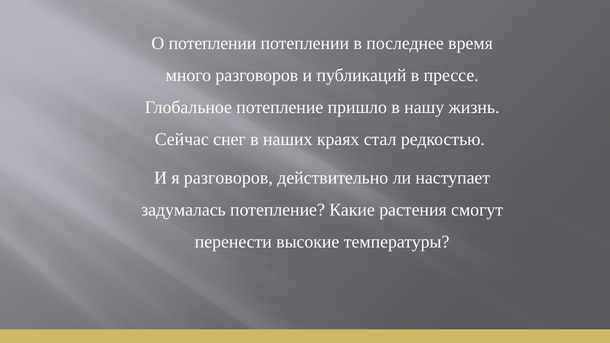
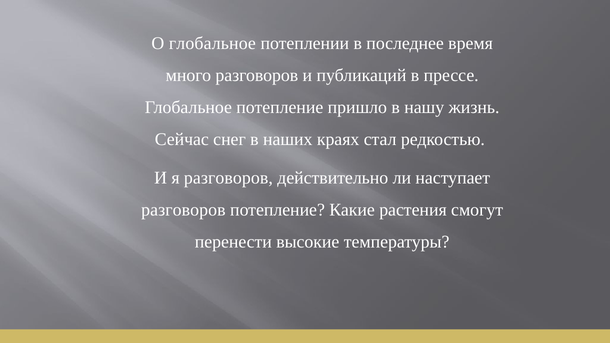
О потеплении: потеплении -> глобальное
задумалась at (183, 210): задумалась -> разговоров
